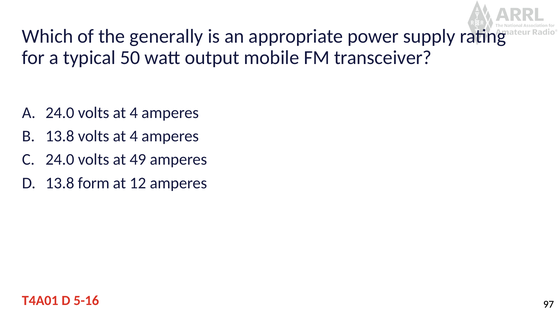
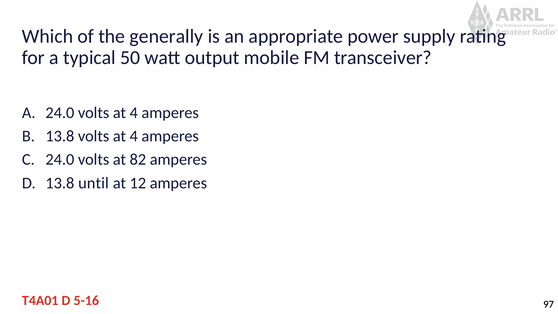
49: 49 -> 82
form: form -> until
